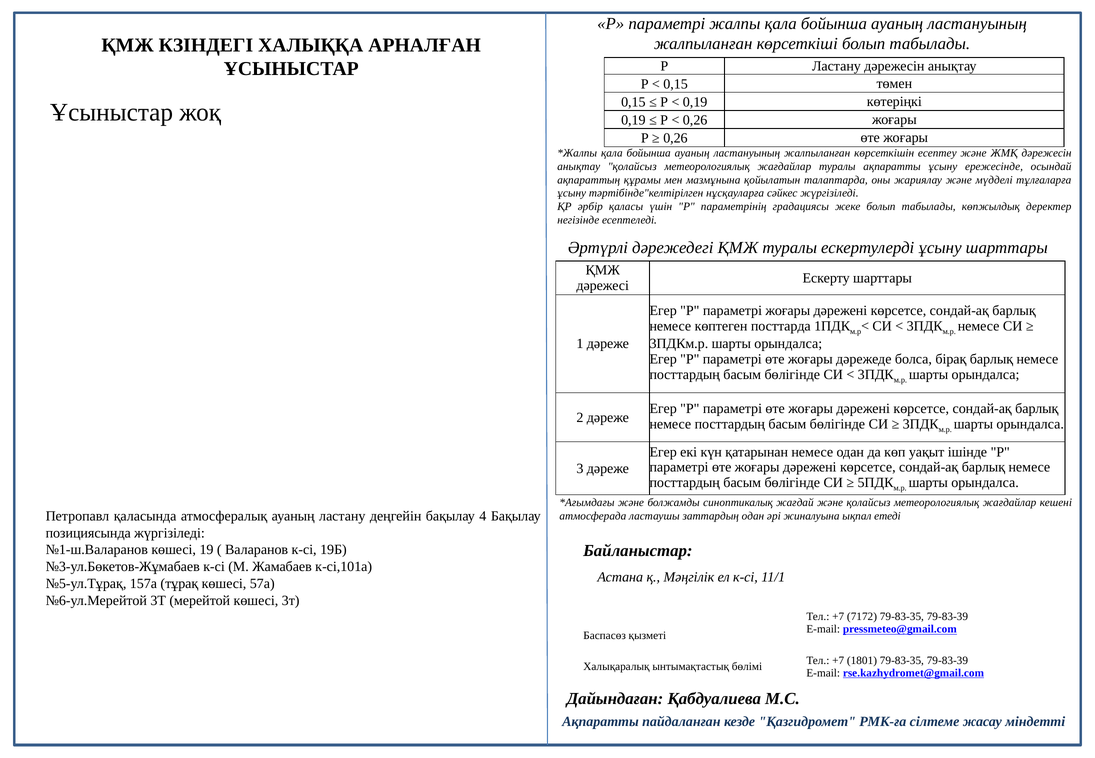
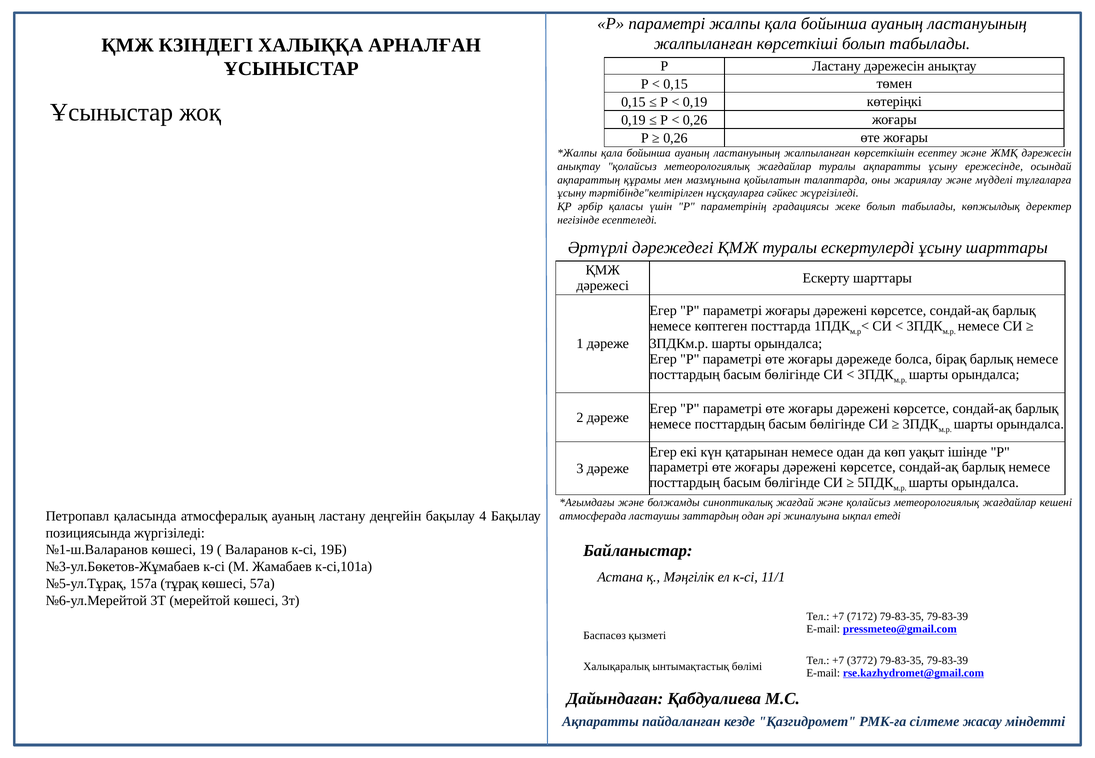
1801: 1801 -> 3772
